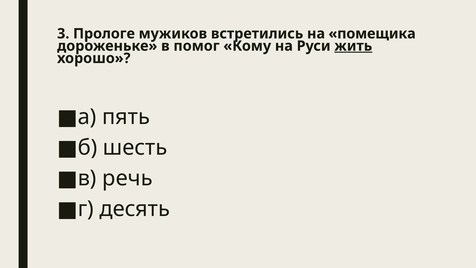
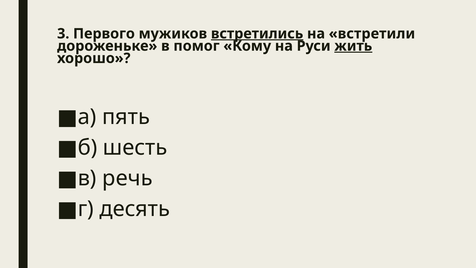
Прологе: Прологе -> Первого
встретились underline: none -> present
помещика: помещика -> встретили
